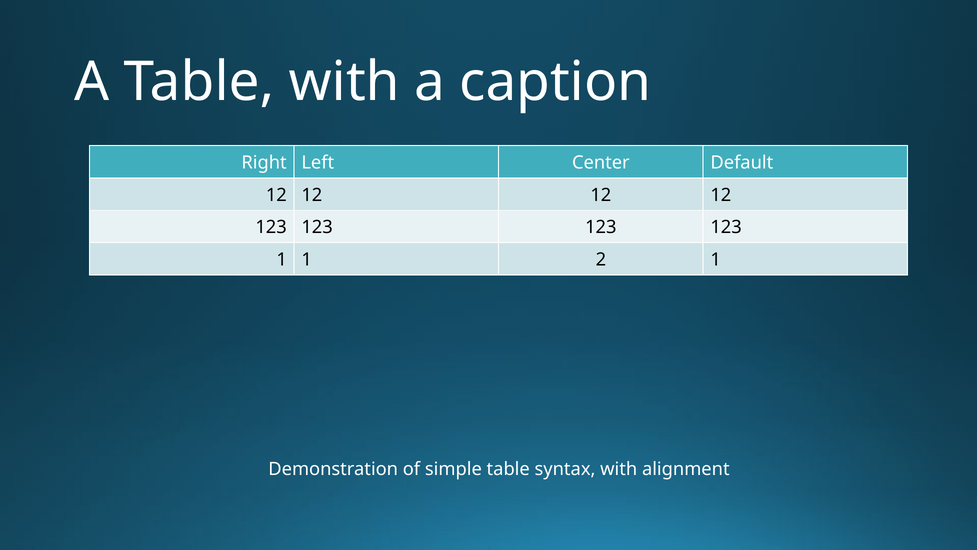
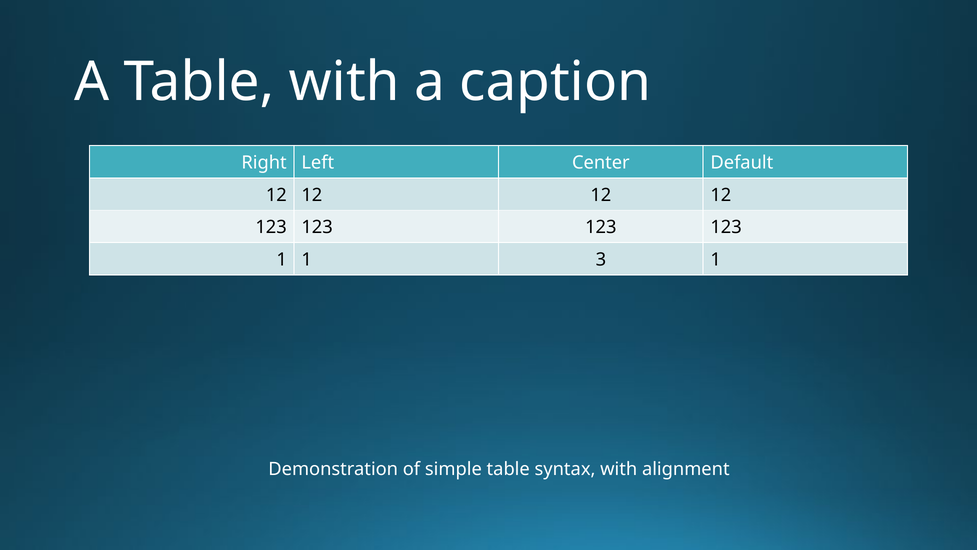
2: 2 -> 3
